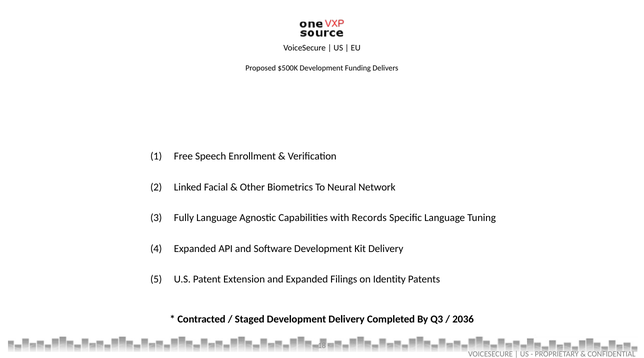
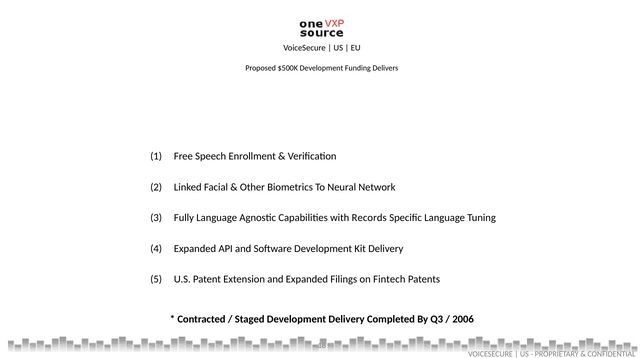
Identity: Identity -> Fintech
2036: 2036 -> 2006
